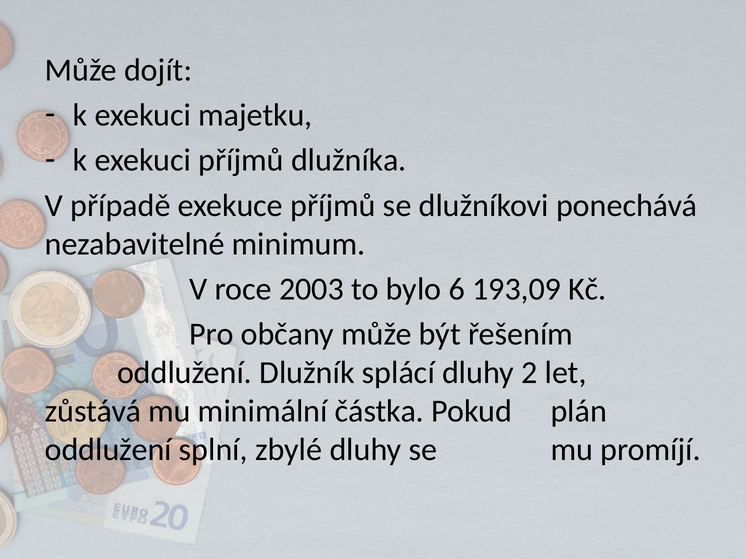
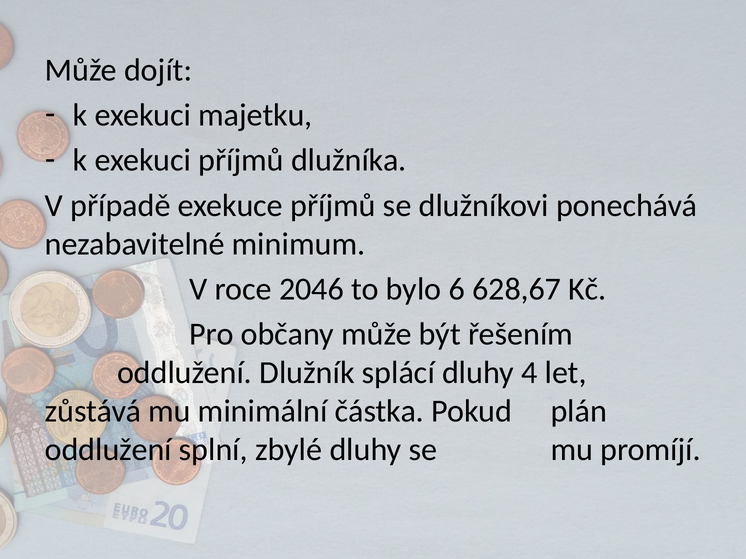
2003: 2003 -> 2046
193,09: 193,09 -> 628,67
2: 2 -> 4
